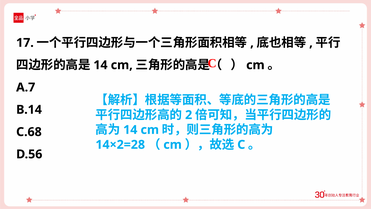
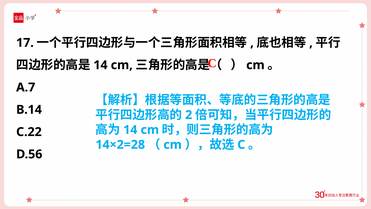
C.68: C.68 -> C.22
